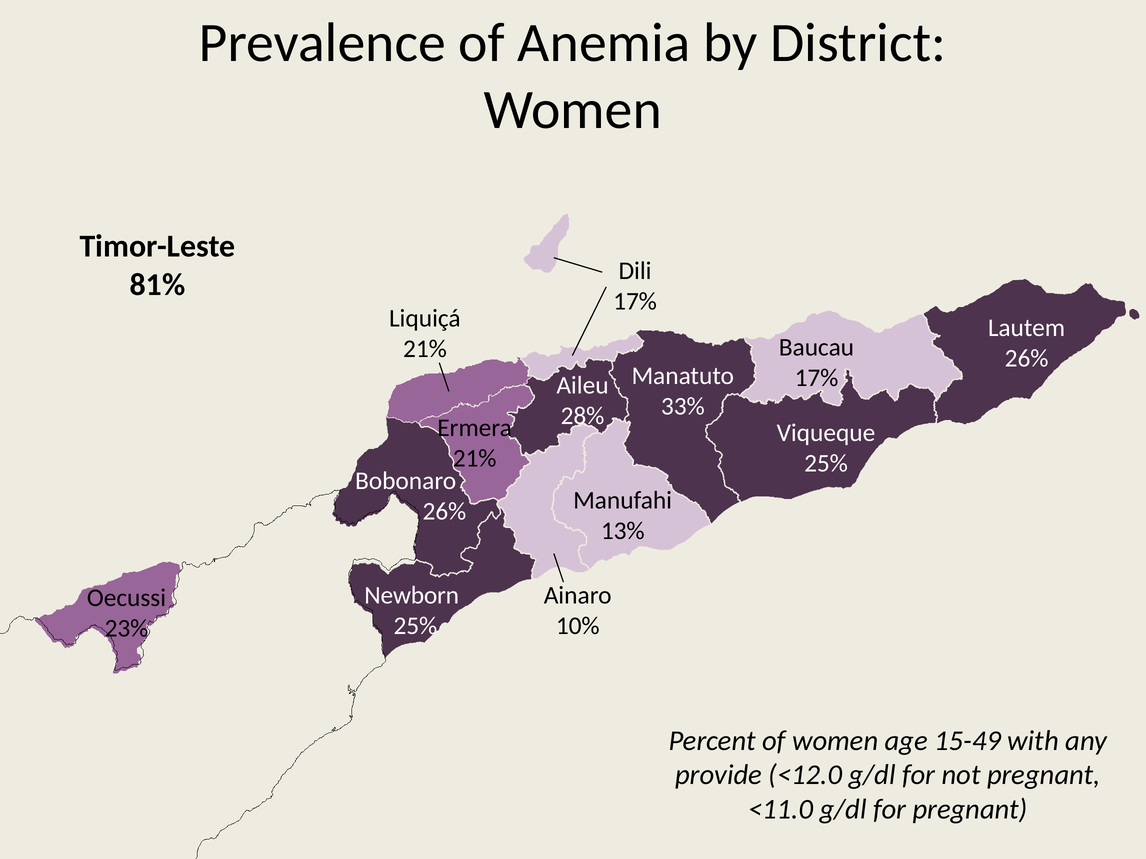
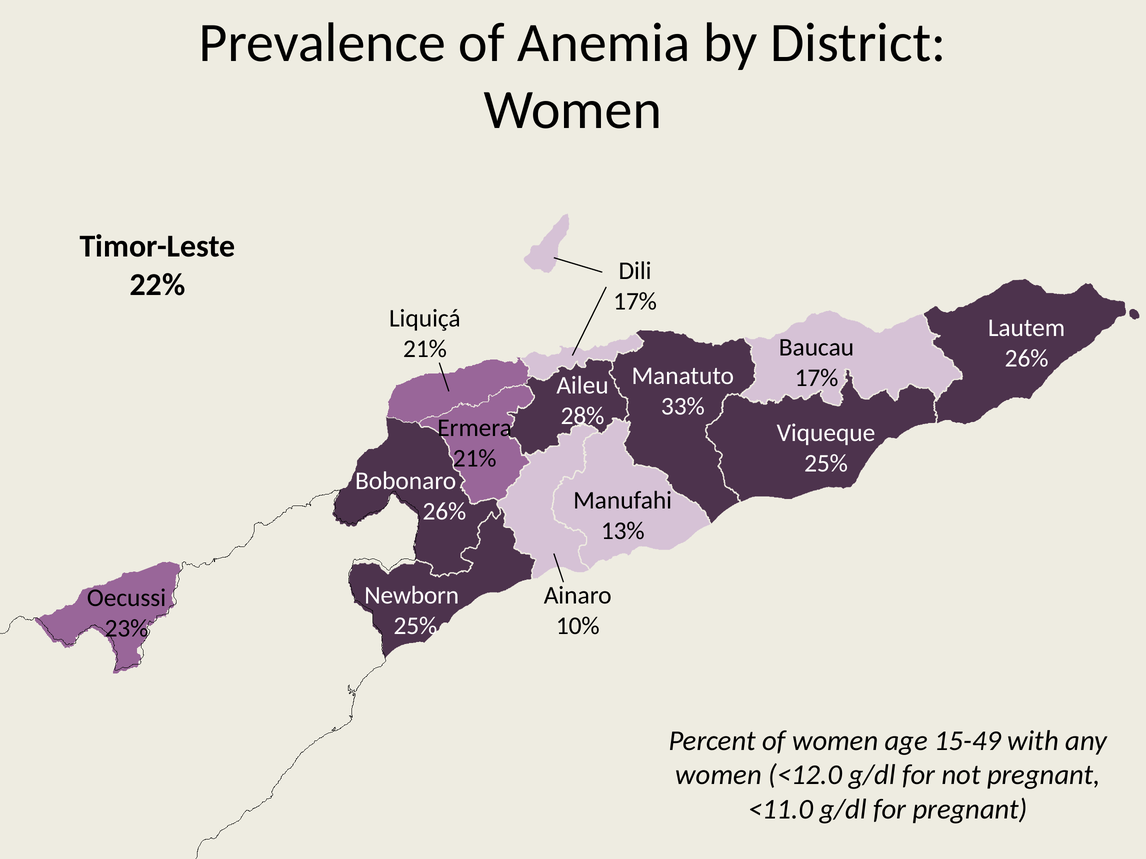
81%: 81% -> 22%
provide at (719, 775): provide -> women
